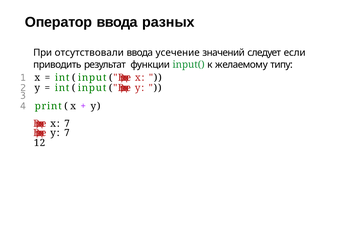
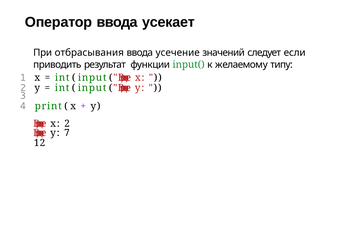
разных: разных -> усекает
отсутствовали: отсутствовали -> отбрасывания
x 7: 7 -> 2
